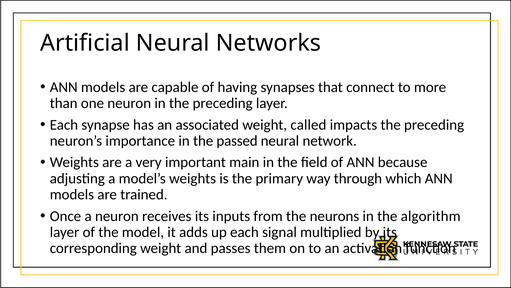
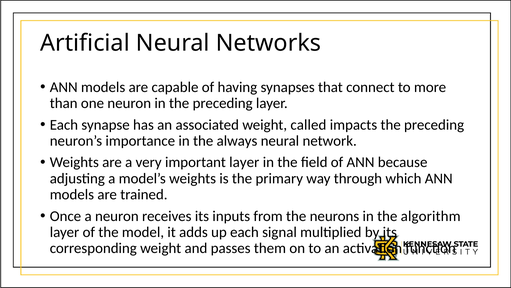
passed: passed -> always
important main: main -> layer
